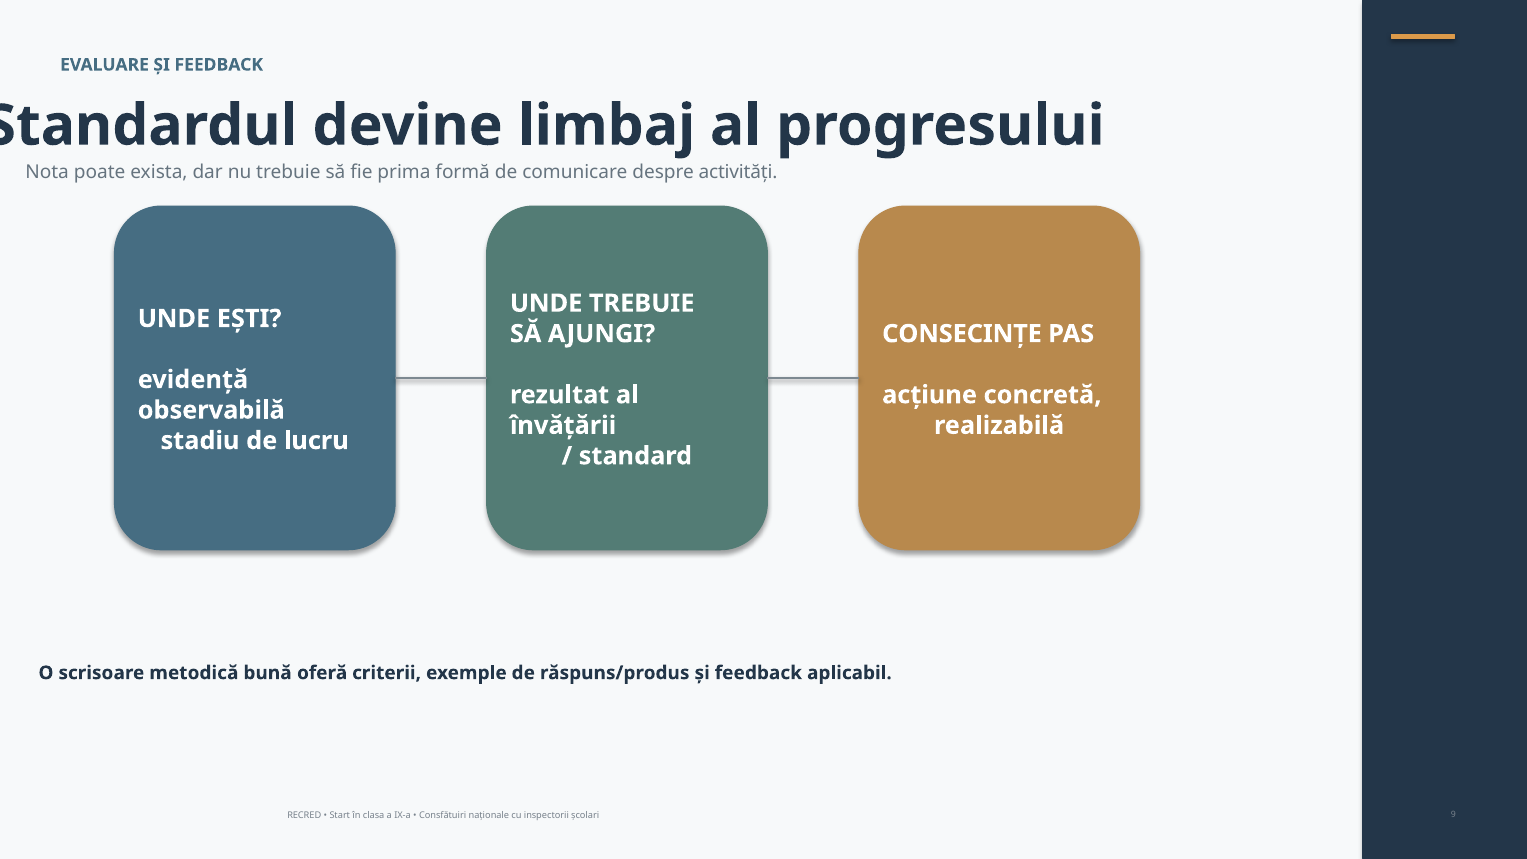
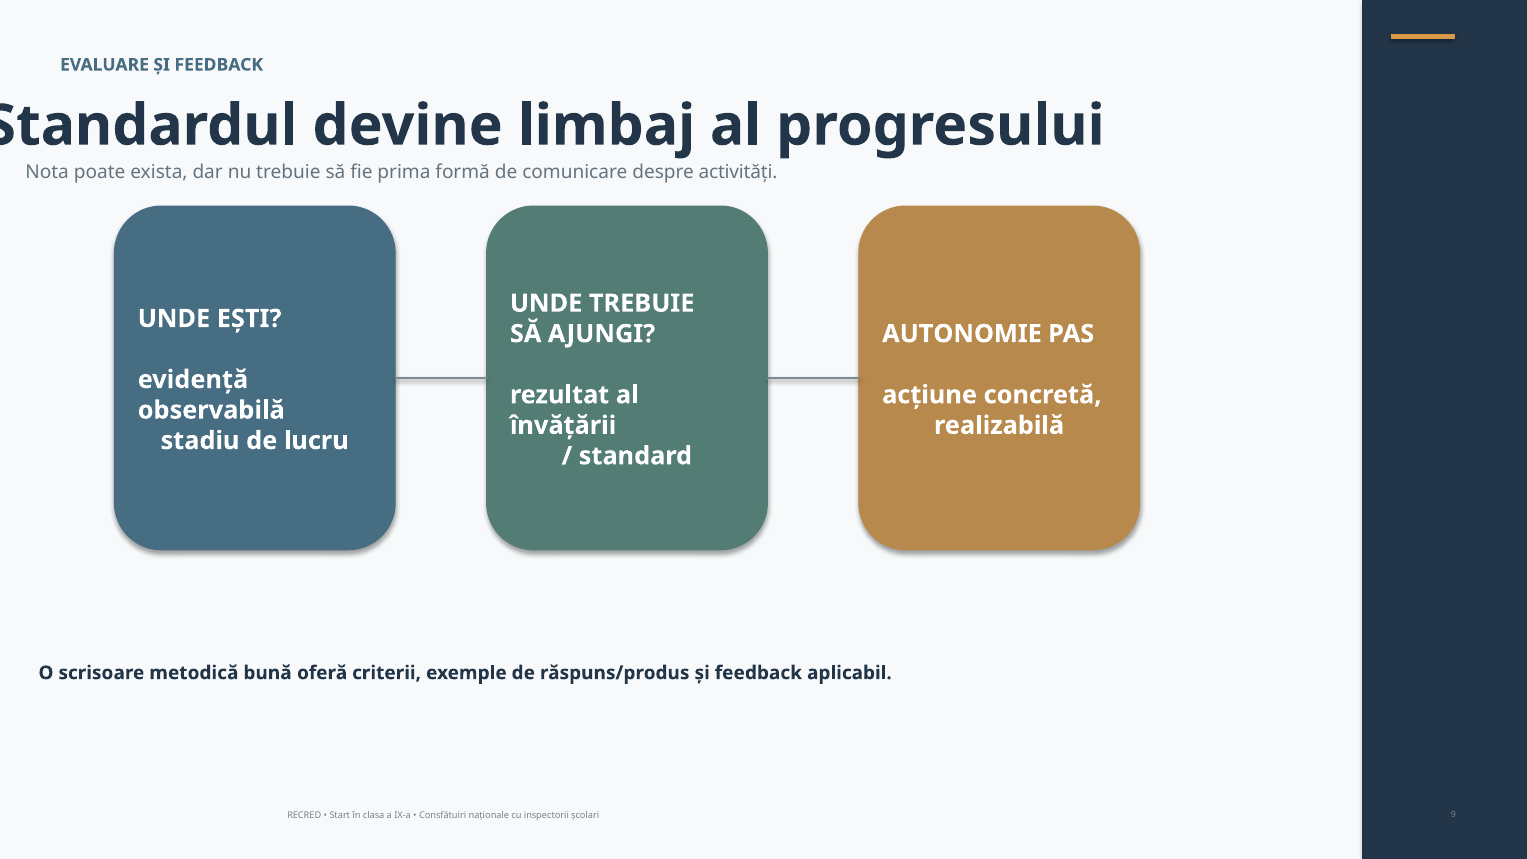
CONSECINȚE: CONSECINȚE -> AUTONOMIE
